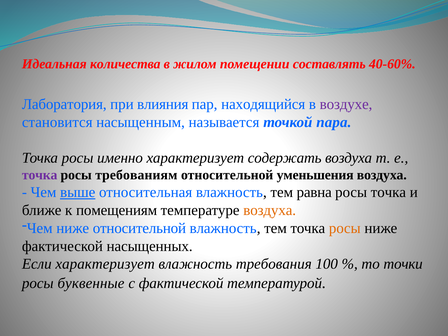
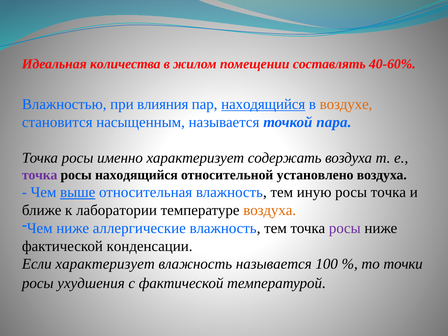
Лаборатория: Лаборатория -> Влажностью
находящийся at (263, 104) underline: none -> present
воздухе colour: purple -> orange
росы требованиям: требованиям -> находящийся
уменьшения: уменьшения -> установлено
равна: равна -> иную
помещениям: помещениям -> лаборатории
ниже относительной: относительной -> аллергические
росы at (345, 228) colour: orange -> purple
насыщенных: насыщенных -> конденсации
влажность требования: требования -> называется
буквенные: буквенные -> ухудшения
